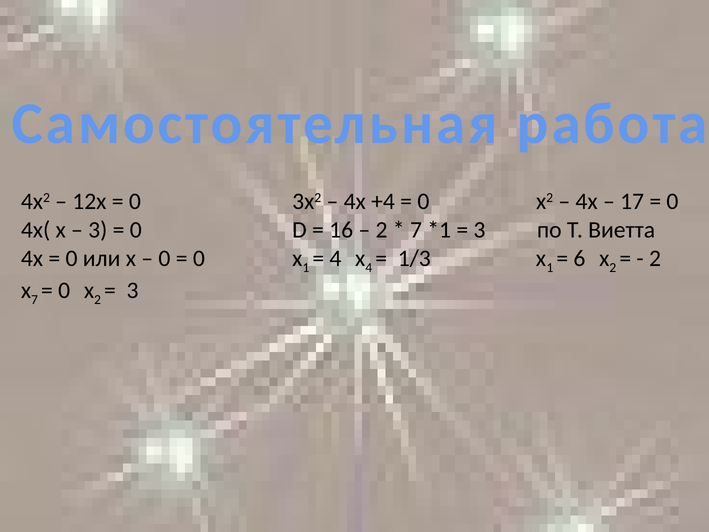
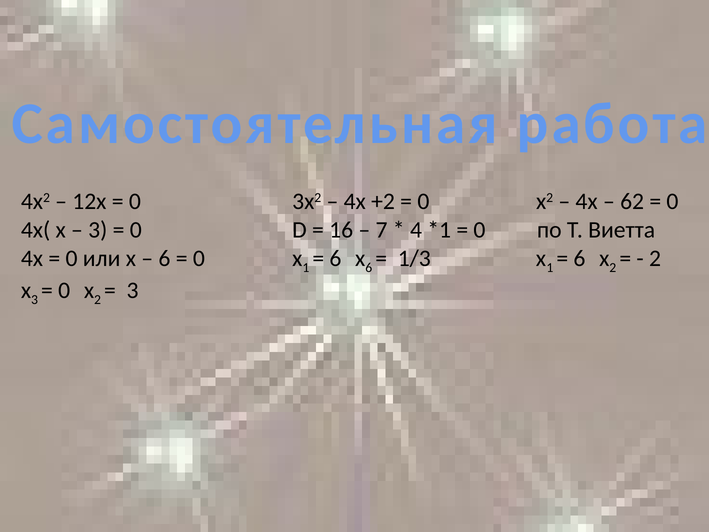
+4: +4 -> +2
17: 17 -> 62
2 at (381, 230): 2 -> 7
7 at (416, 230): 7 -> 4
3 at (479, 230): 3 -> 0
0 at (164, 258): 0 -> 6
4 at (335, 258): 4 -> 6
х 4: 4 -> 6
х 7: 7 -> 3
